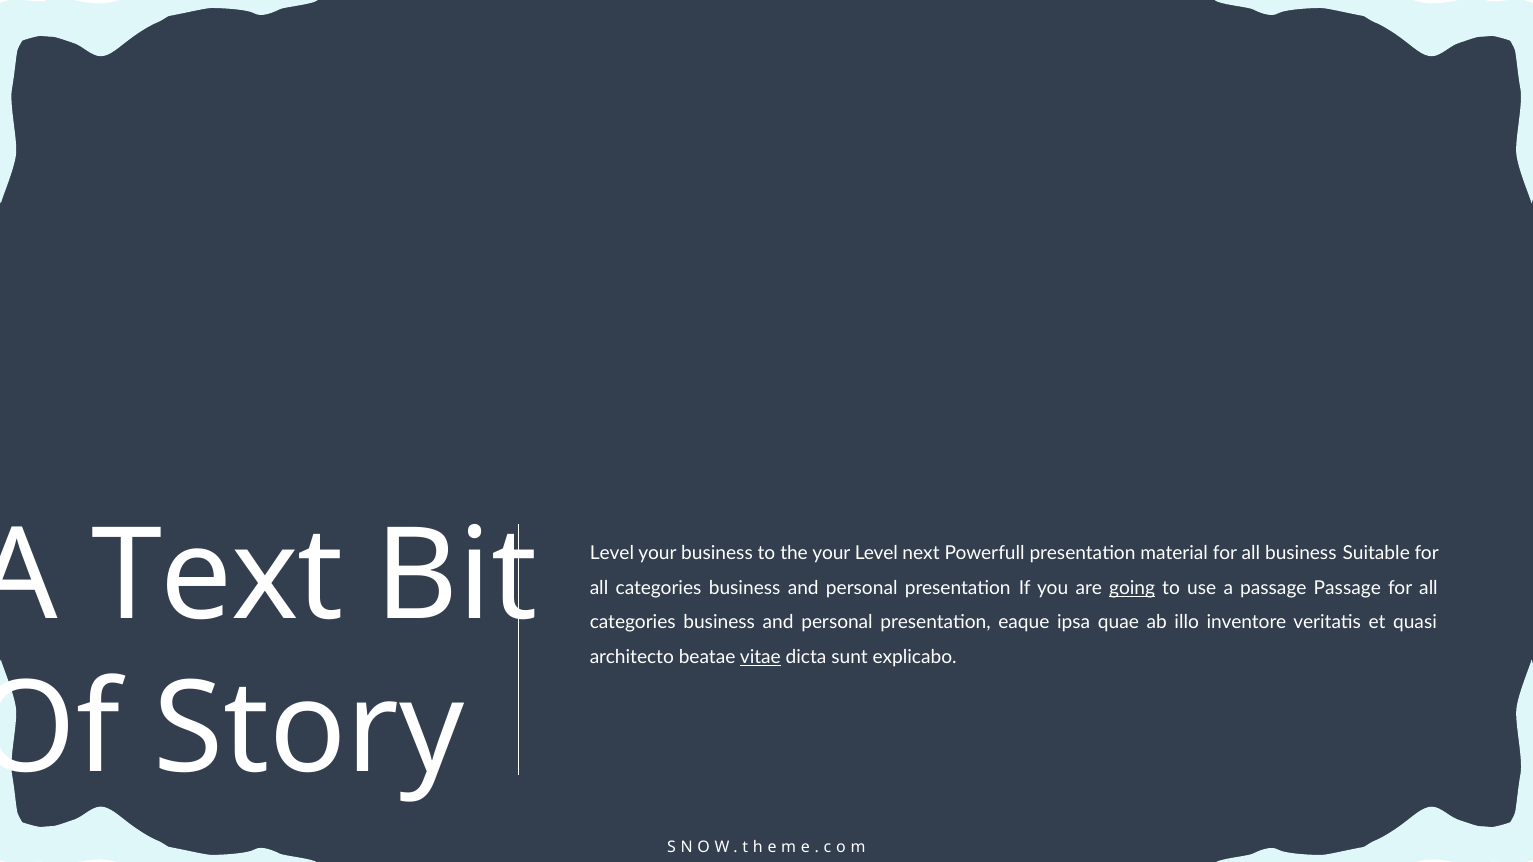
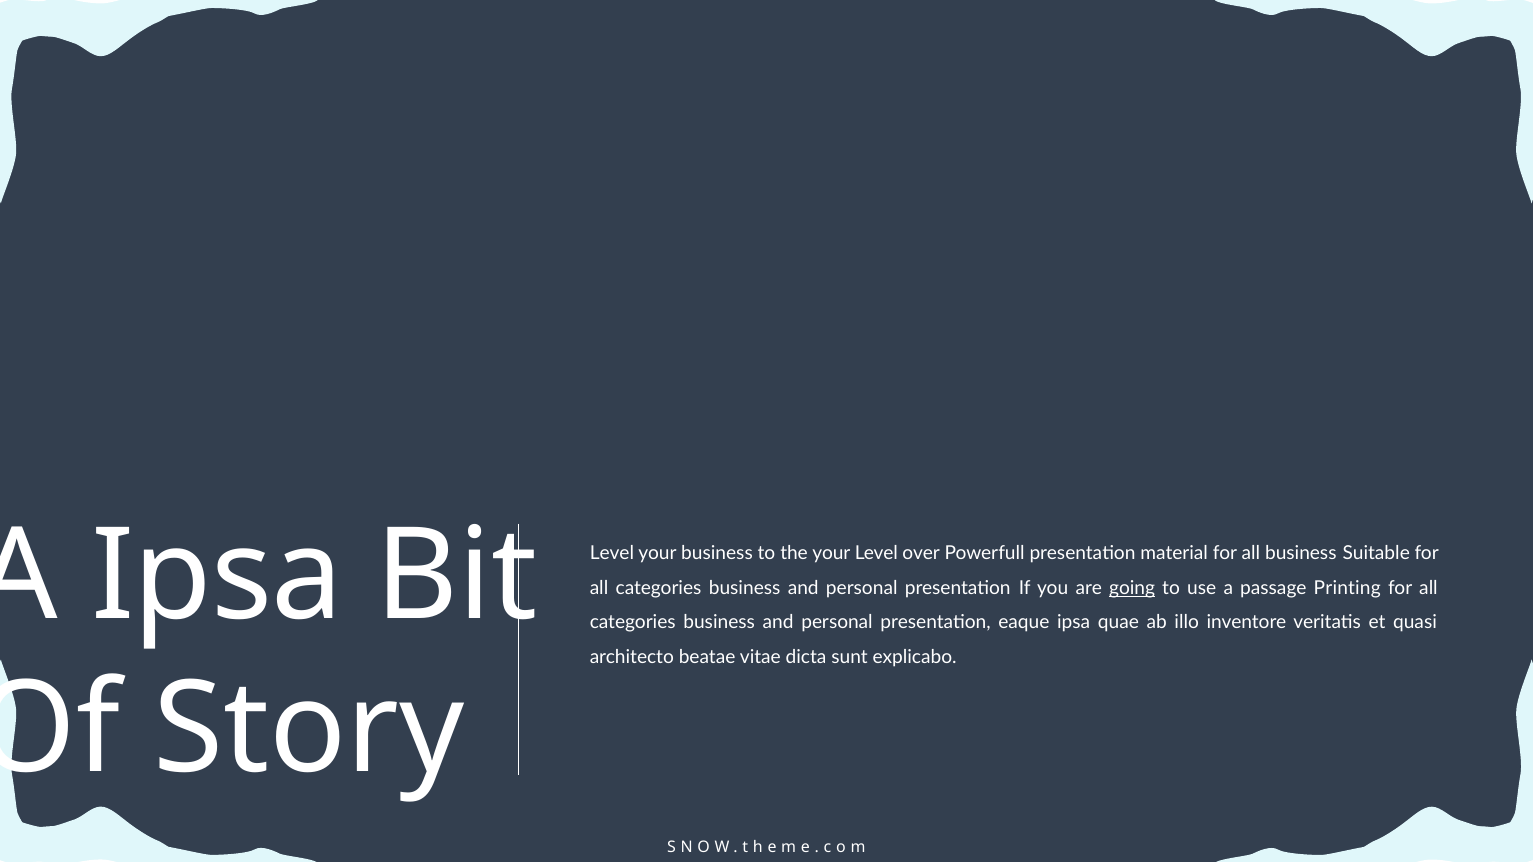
Text at (218, 576): Text -> Ipsa
next: next -> over
passage Passage: Passage -> Printing
vitae underline: present -> none
